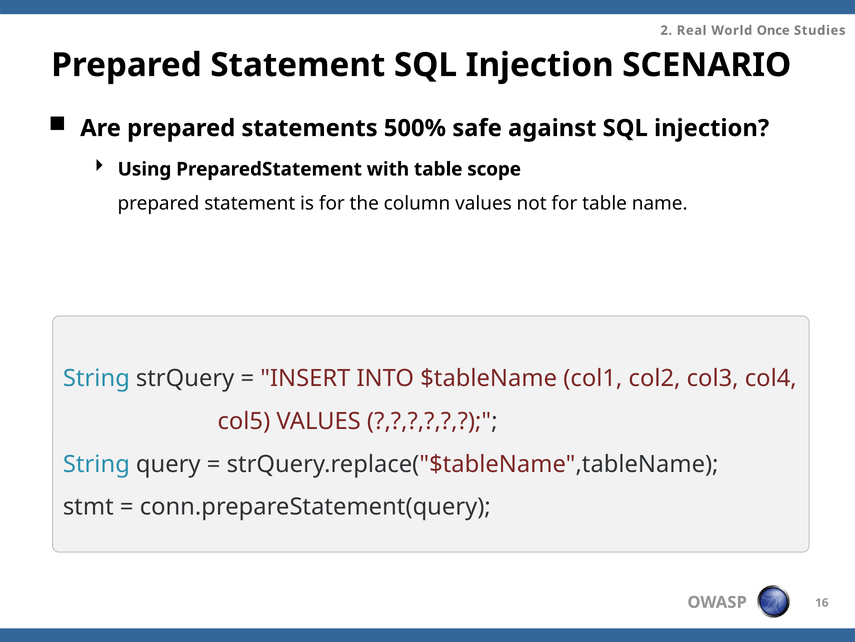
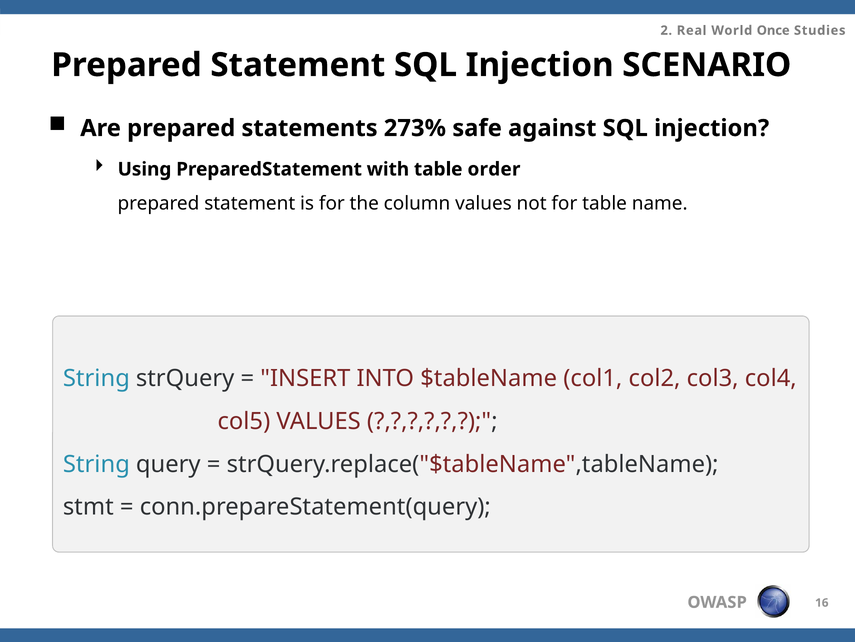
500%: 500% -> 273%
scope: scope -> order
